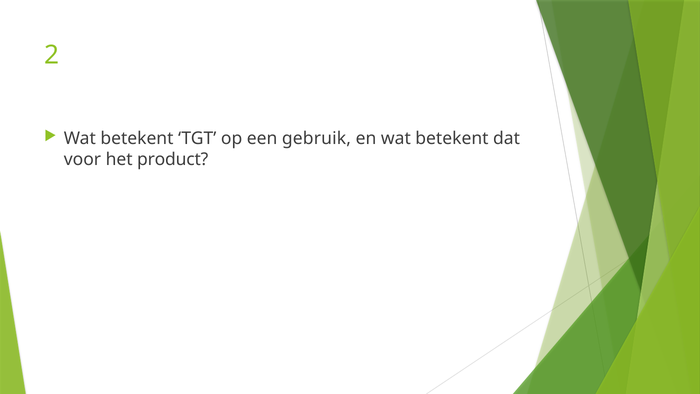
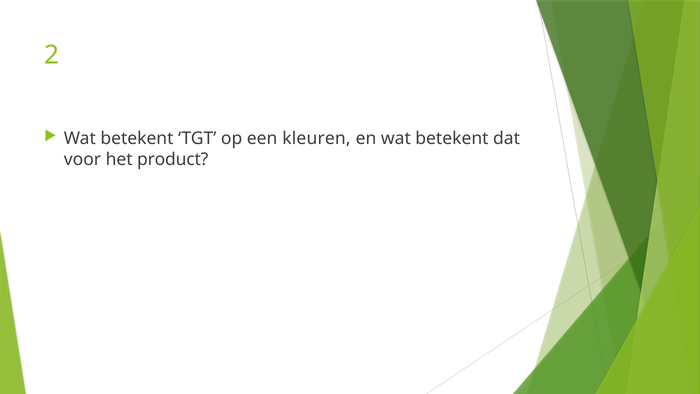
gebruik: gebruik -> kleuren
